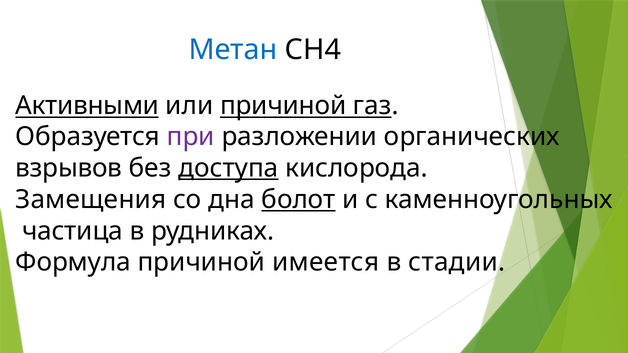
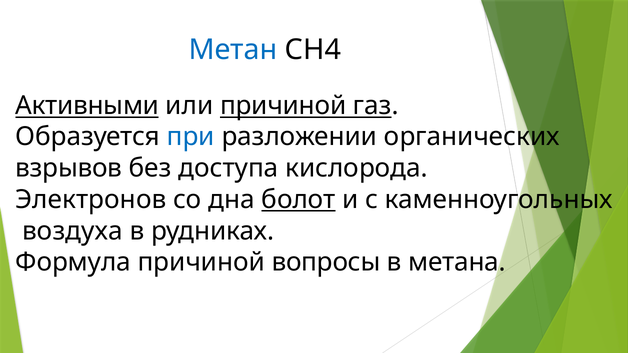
при colour: purple -> blue
доступа underline: present -> none
Замещения: Замещения -> Электронов
частица: частица -> воздуха
имеется: имеется -> вопросы
стадии: стадии -> метана
